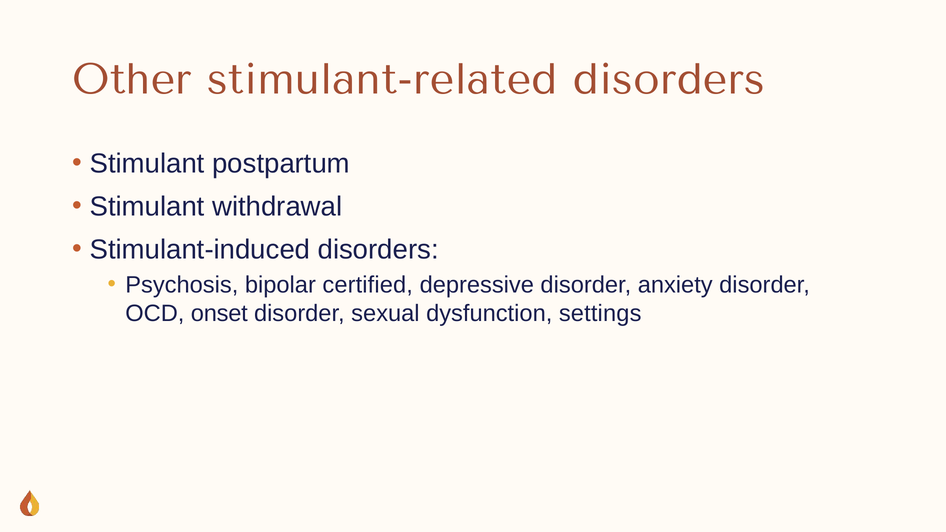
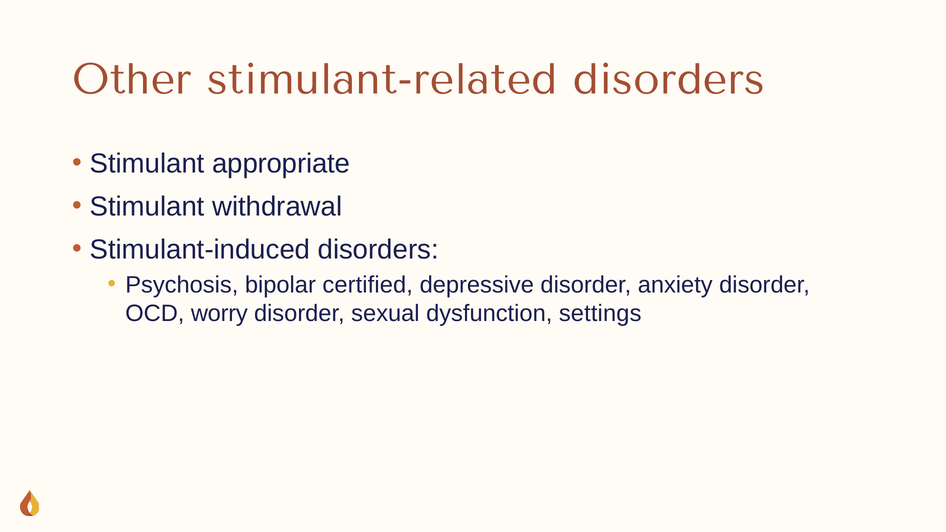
postpartum: postpartum -> appropriate
onset: onset -> worry
